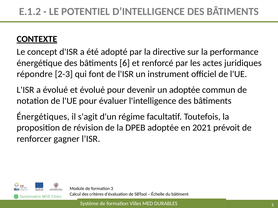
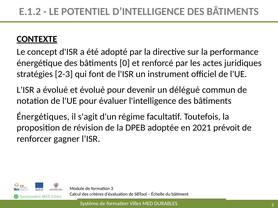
6: 6 -> 0
répondre: répondre -> stratégies
un adoptée: adoptée -> délégué
